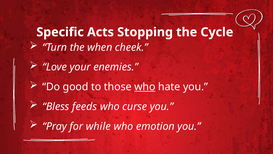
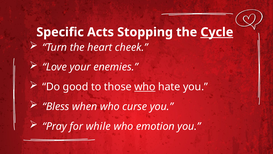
Cycle underline: none -> present
when: when -> heart
feeds: feeds -> when
